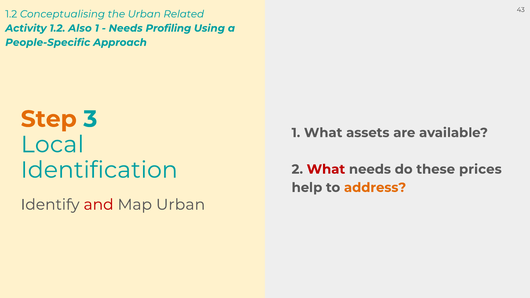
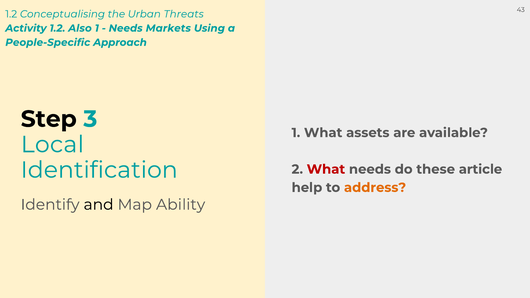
Related: Related -> Threats
Profiling: Profiling -> Markets
Step colour: orange -> black
prices: prices -> article
and colour: red -> black
Map Urban: Urban -> Ability
